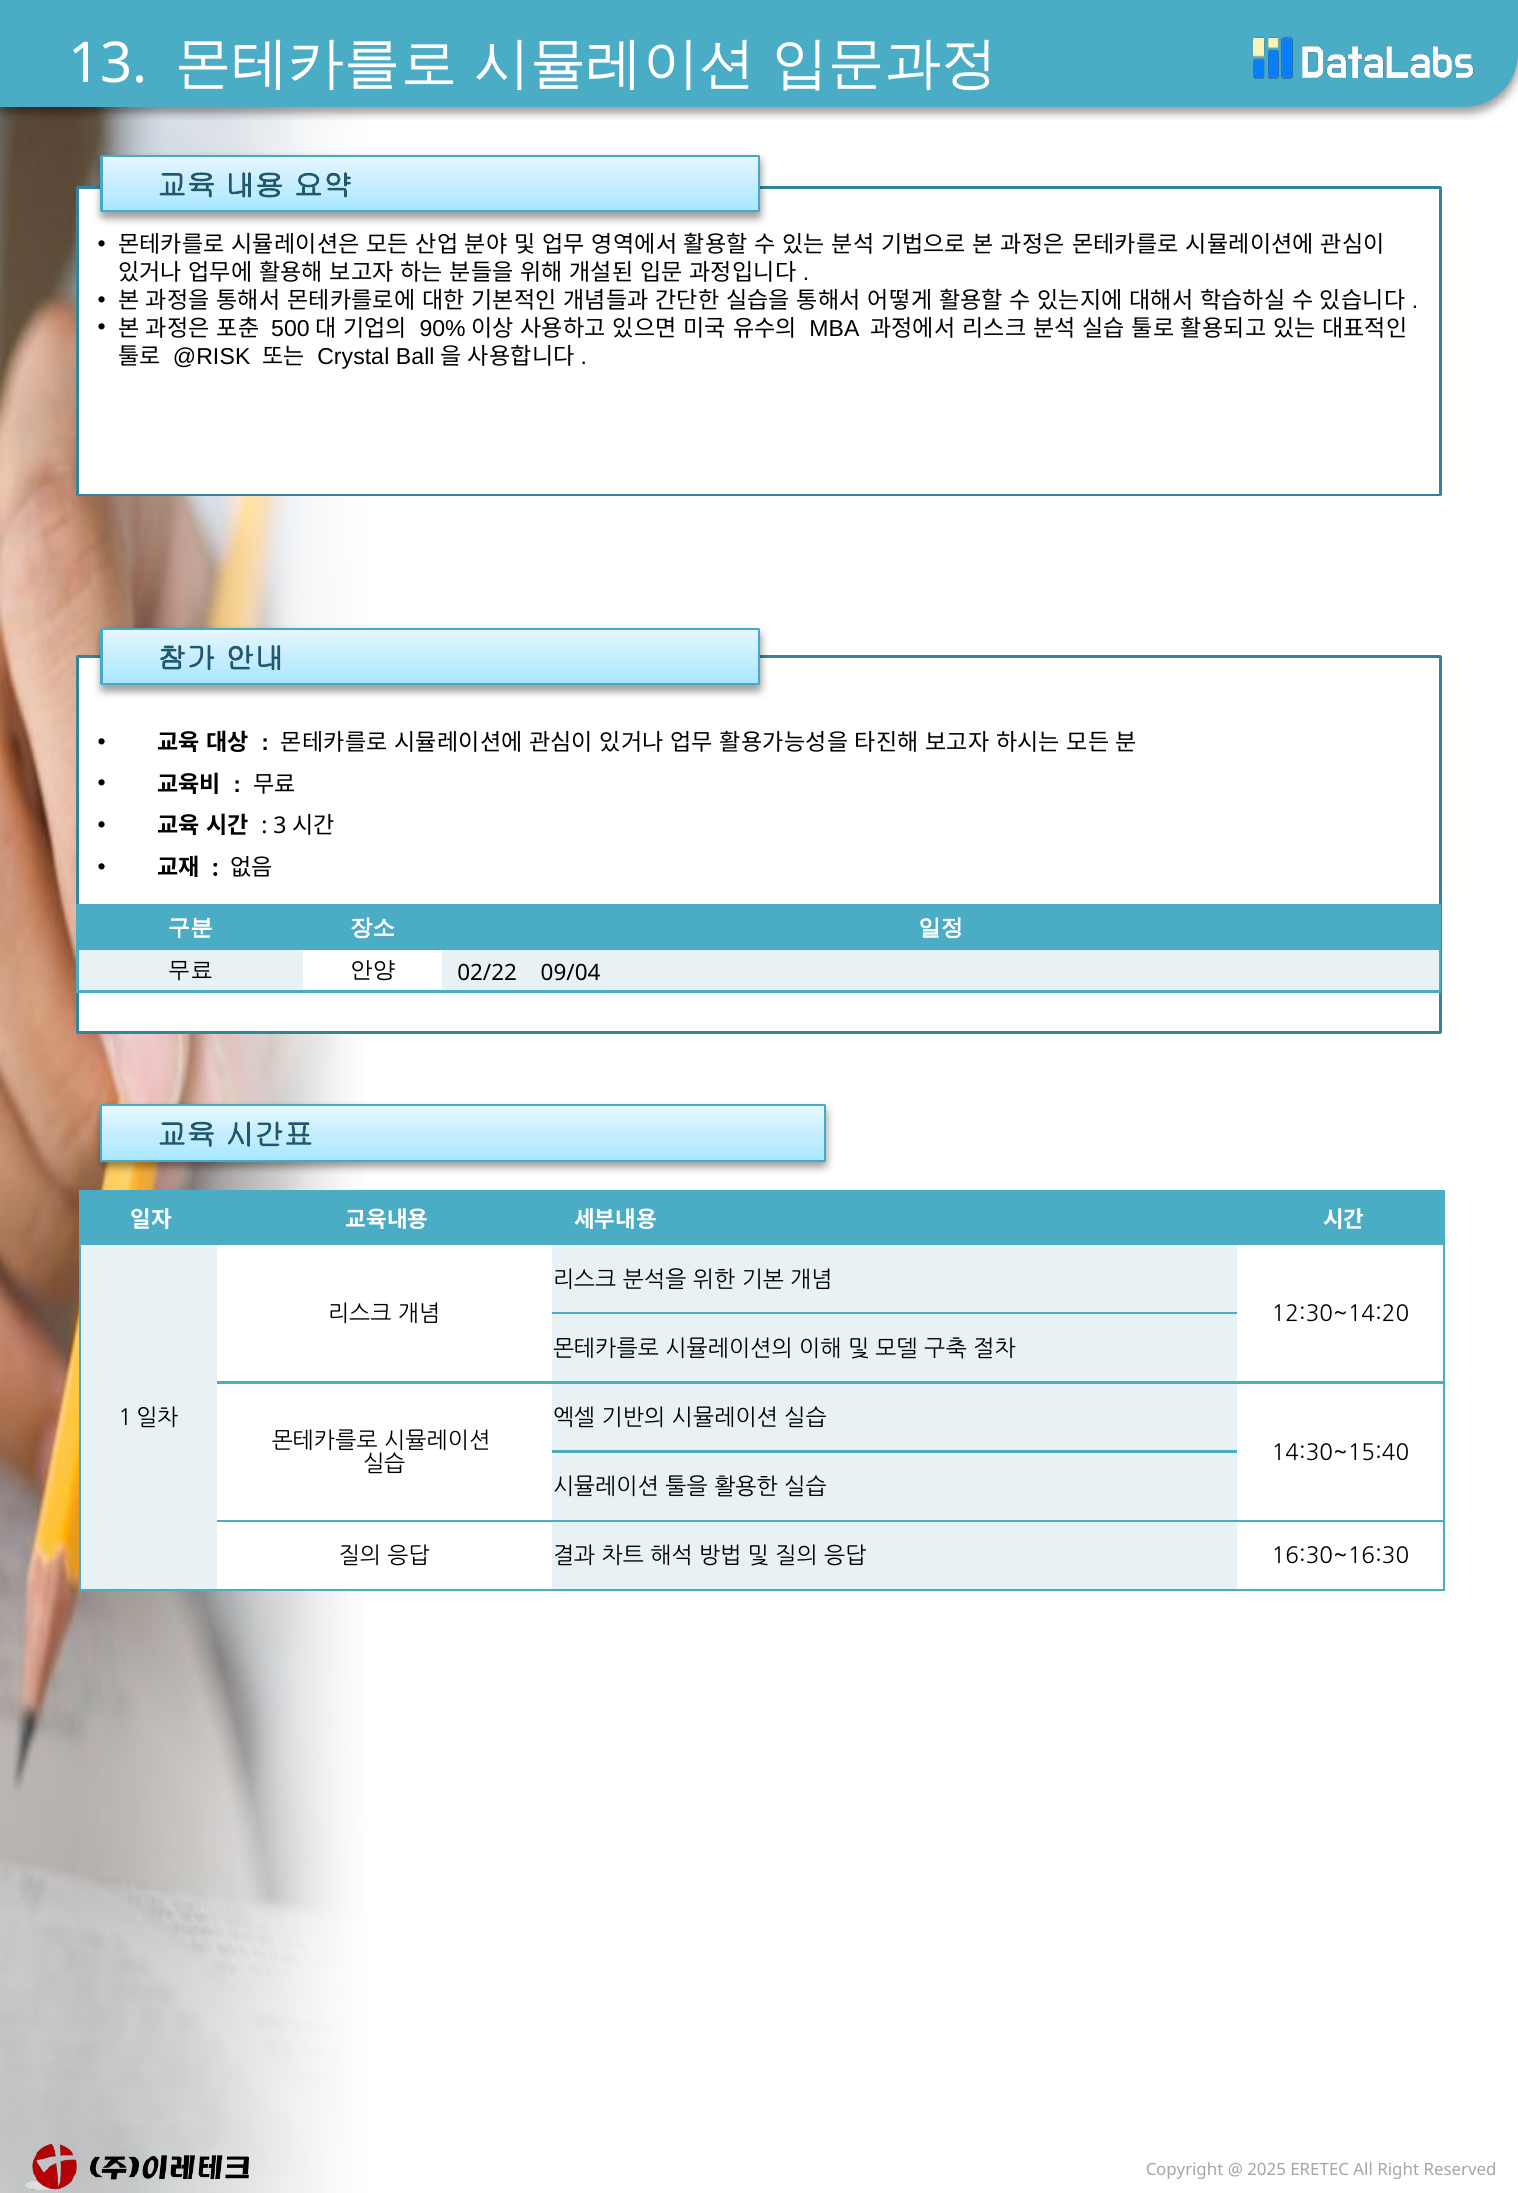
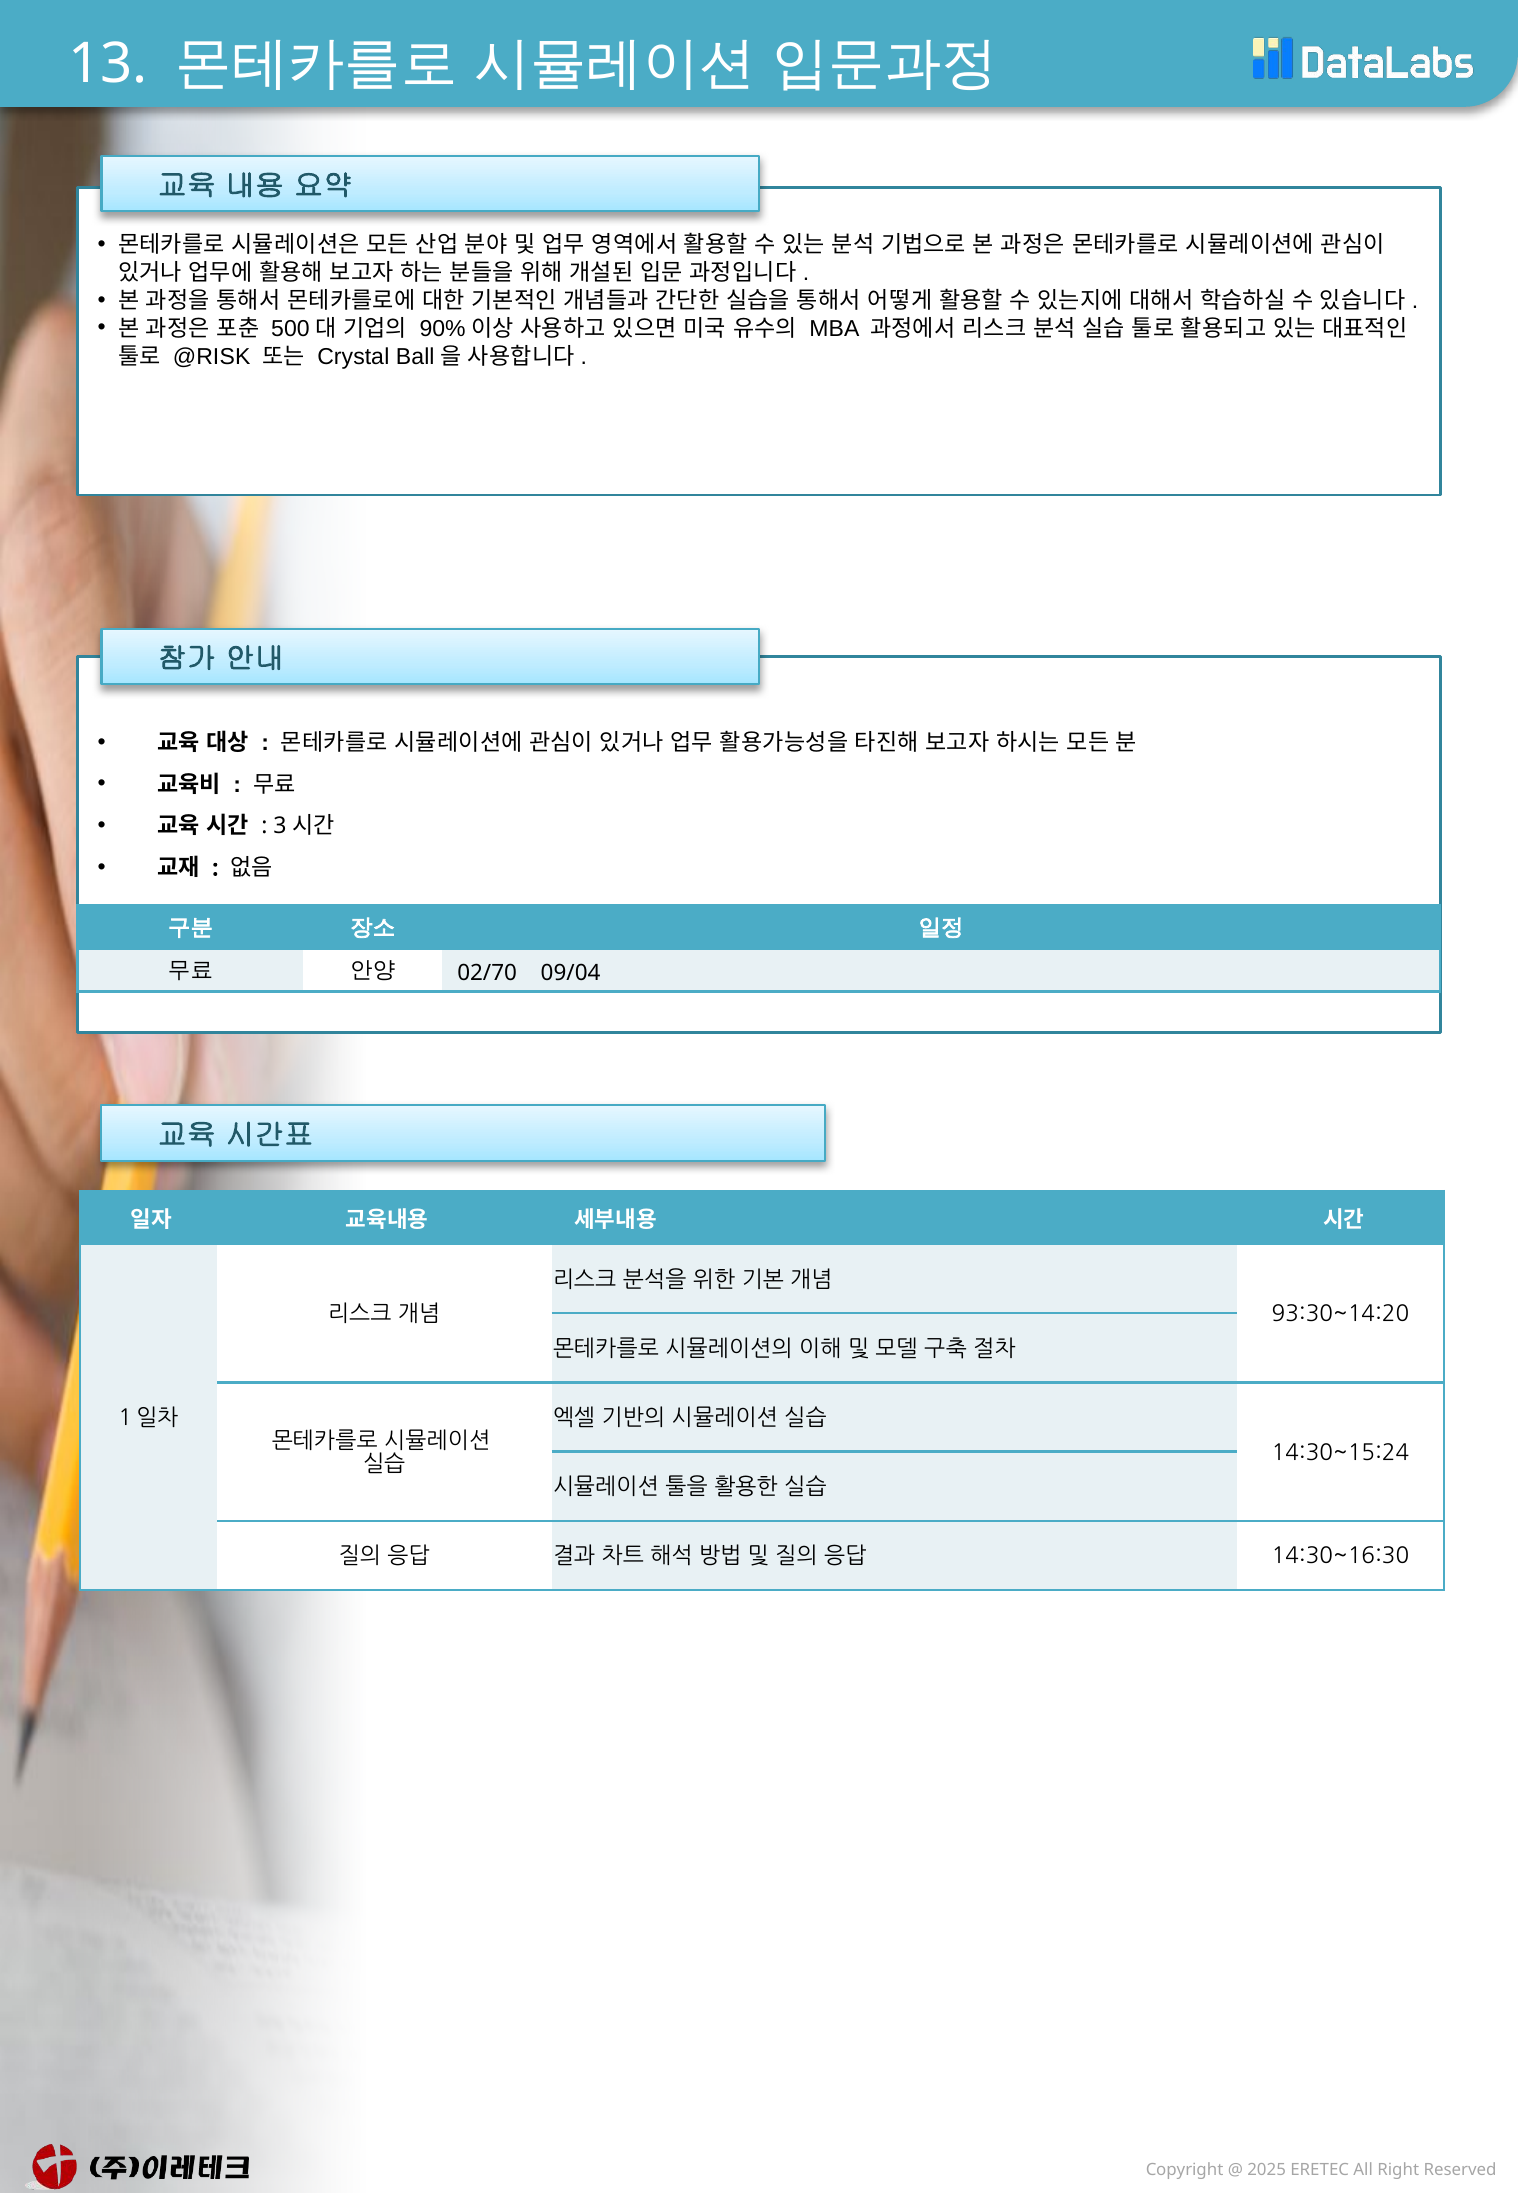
02/22: 02/22 -> 02/70
12:30~14:20: 12:30~14:20 -> 93:30~14:20
14:30~15:40: 14:30~15:40 -> 14:30~15:24
16:30~16:30: 16:30~16:30 -> 14:30~16:30
